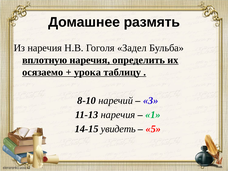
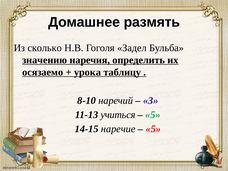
Из наречия: наречия -> сколько
вплотную: вплотную -> значению
11-13 наречия: наречия -> учиться
1 at (153, 115): 1 -> 5
увидеть: увидеть -> наречие
